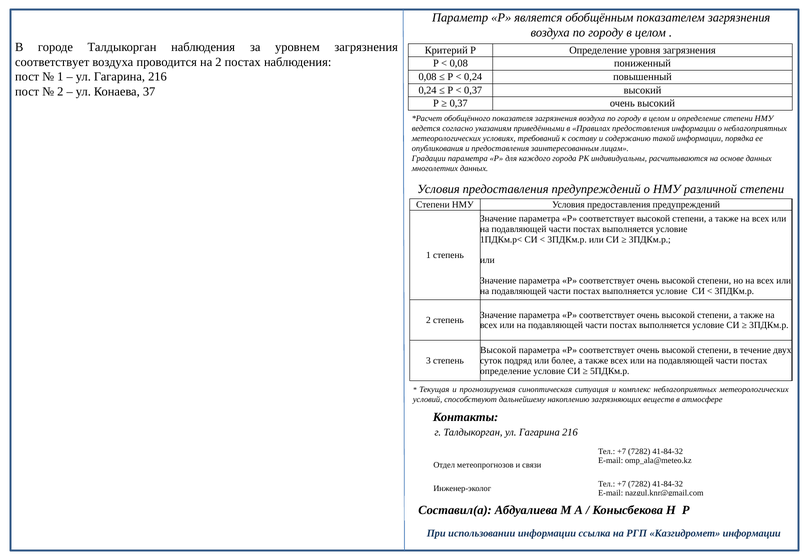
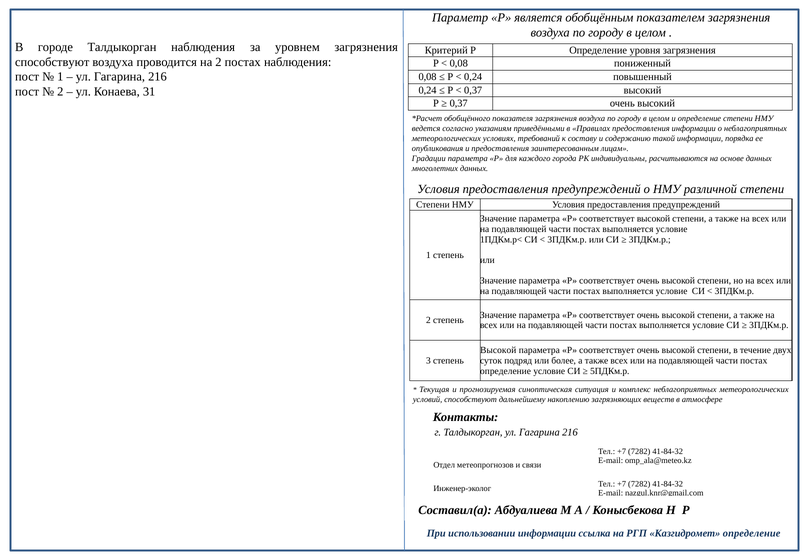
соответствует at (52, 62): соответствует -> способствуют
37: 37 -> 31
Казгидромет информации: информации -> определение
